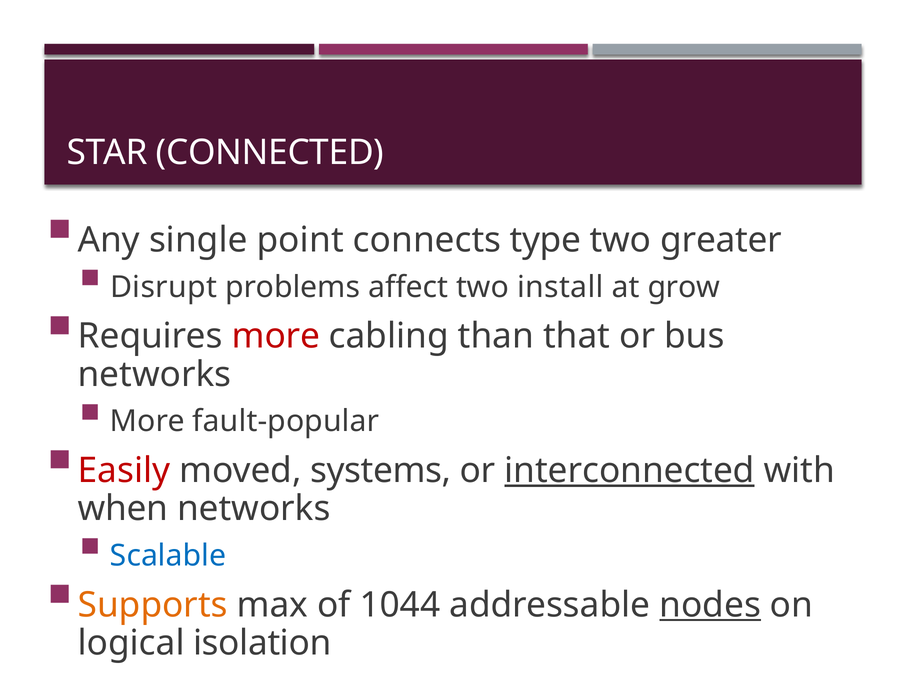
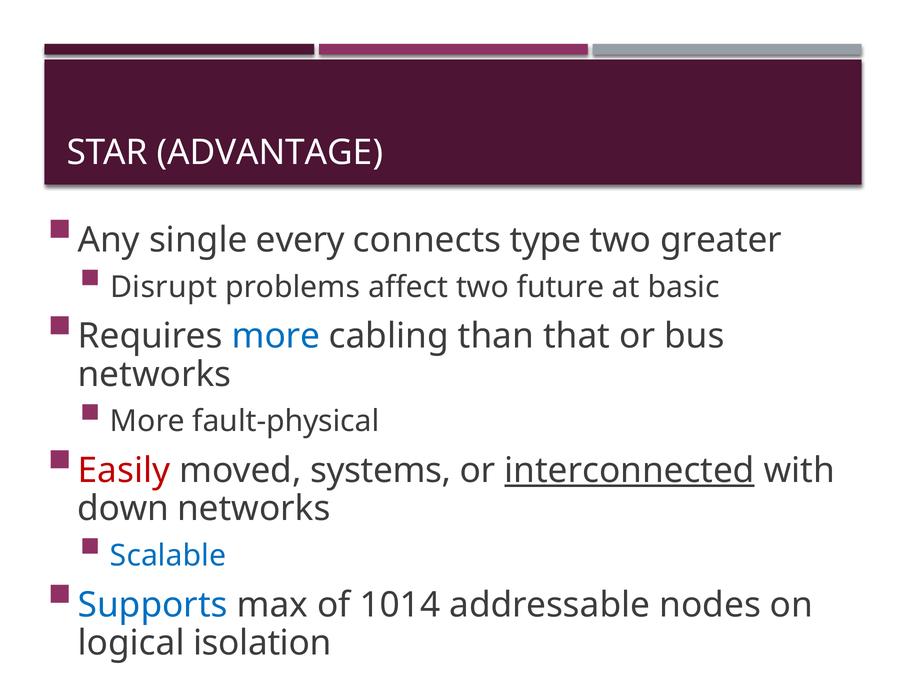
CONNECTED: CONNECTED -> ADVANTAGE
point: point -> every
install: install -> future
grow: grow -> basic
more at (276, 336) colour: red -> blue
fault-popular: fault-popular -> fault-physical
when: when -> down
Supports colour: orange -> blue
1044: 1044 -> 1014
nodes underline: present -> none
